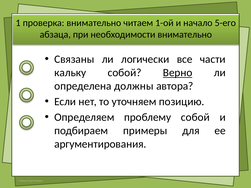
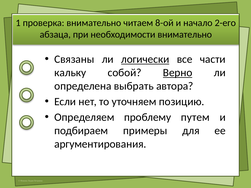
1-ой: 1-ой -> 8-ой
5-его: 5-его -> 2-его
логически underline: none -> present
должны: должны -> выбрать
проблему собой: собой -> путем
